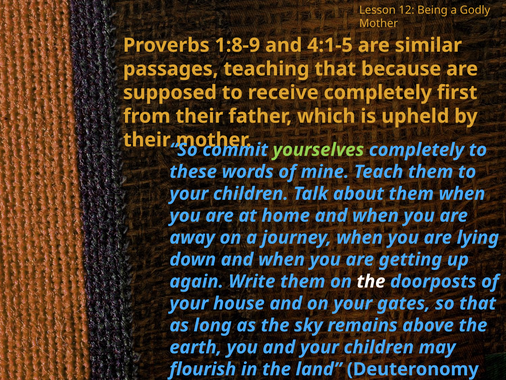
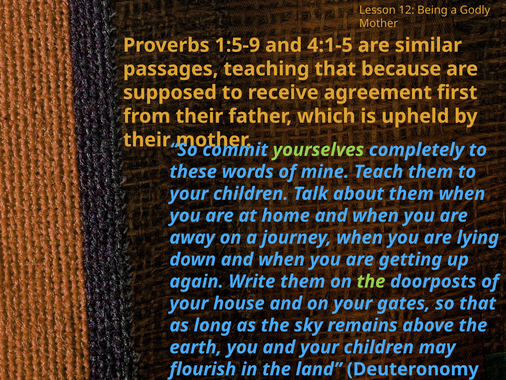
1:8-9: 1:8-9 -> 1:5-9
receive completely: completely -> agreement
the at (371, 281) colour: white -> light green
